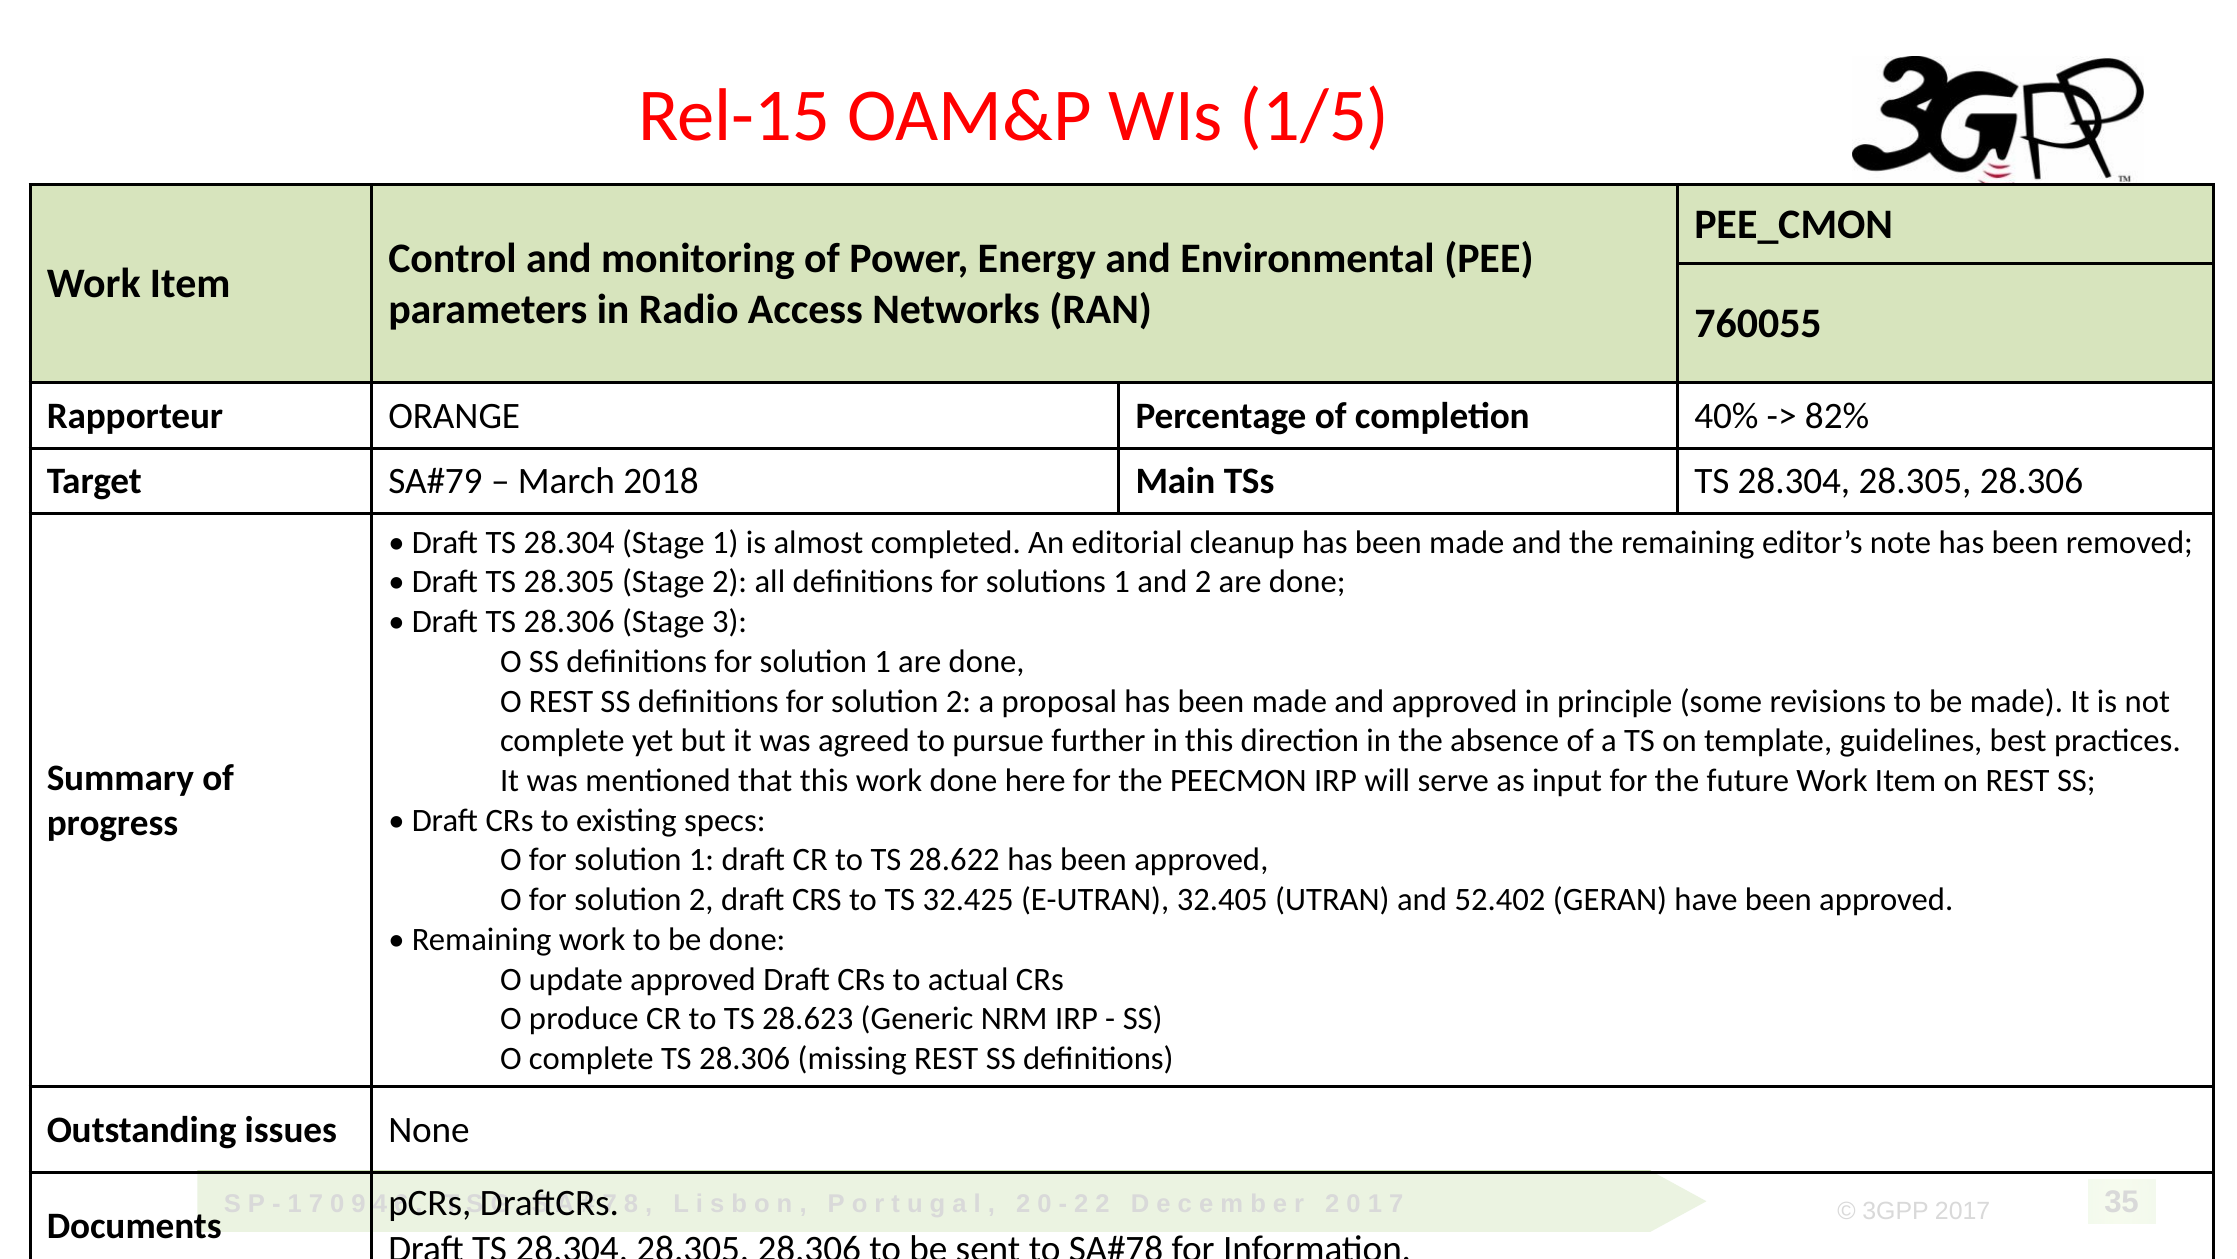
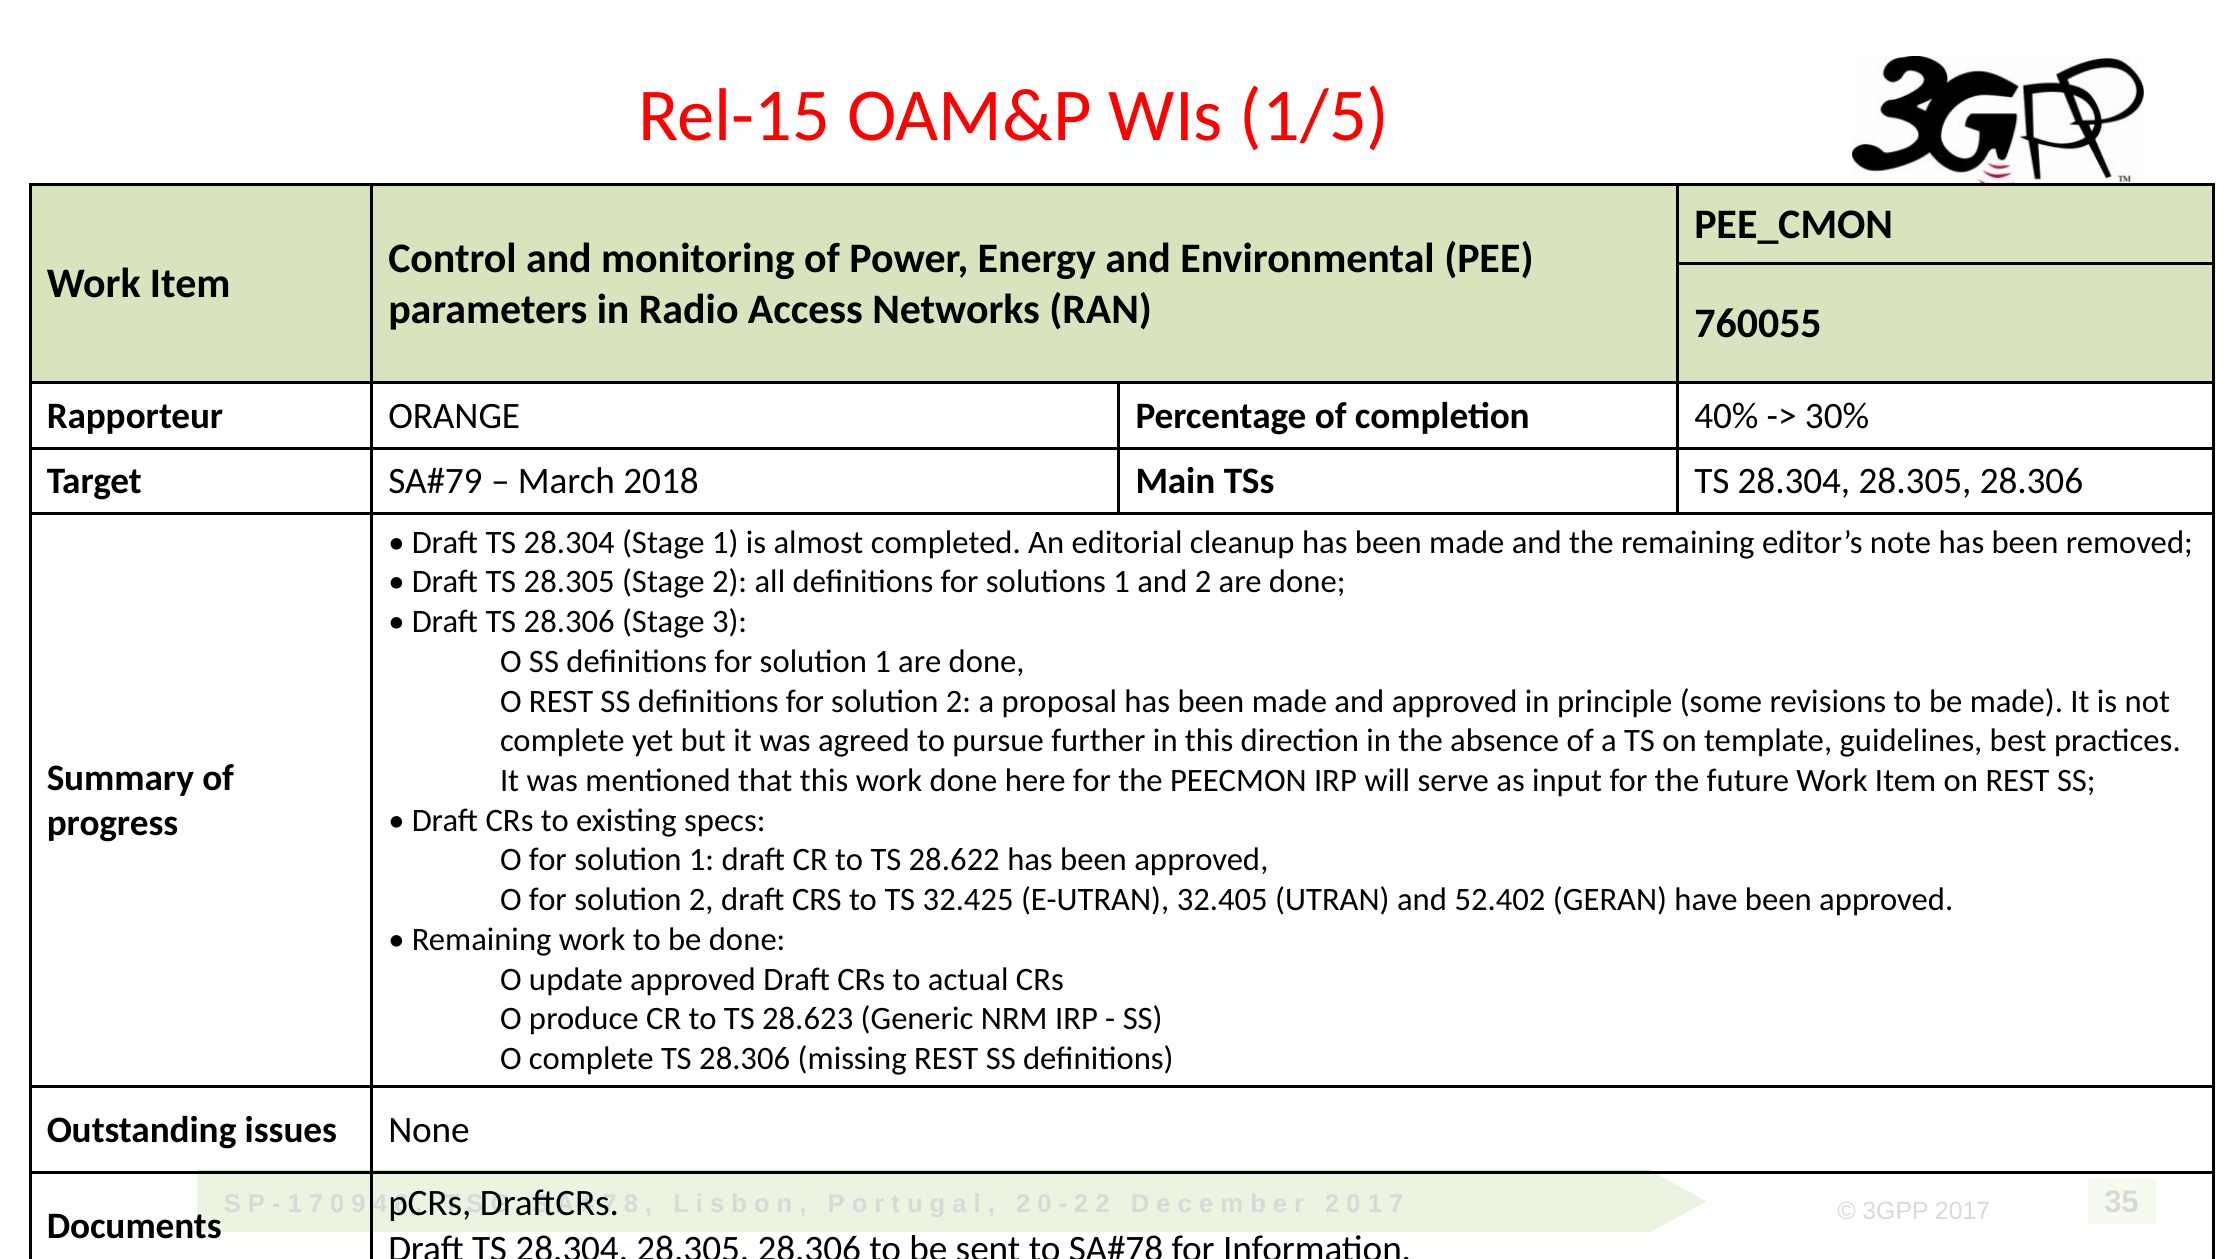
82%: 82% -> 30%
